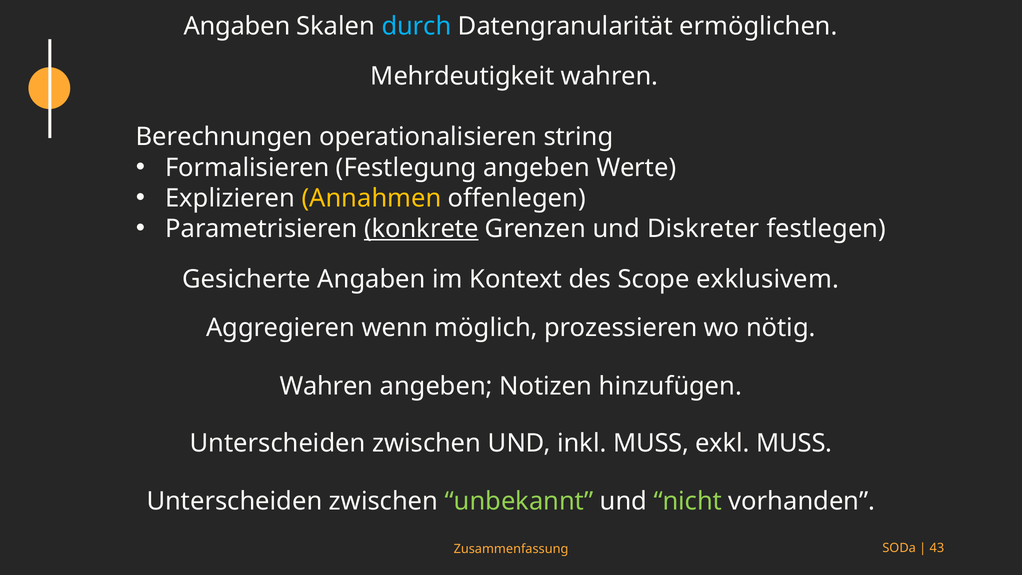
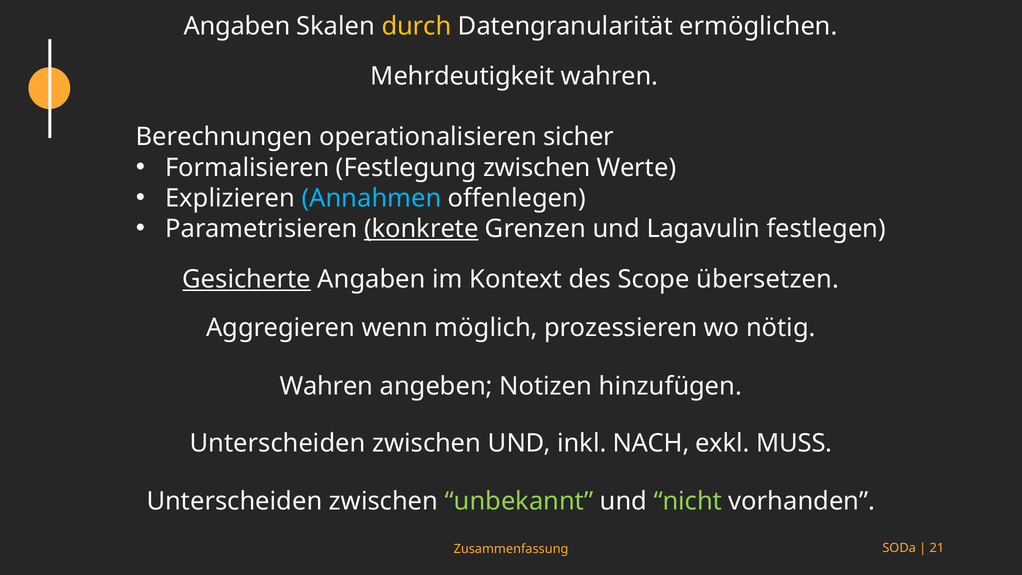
durch colour: light blue -> yellow
string: string -> sicher
Festlegung angeben: angeben -> zwischen
Annahmen colour: yellow -> light blue
Diskreter: Diskreter -> Lagavulin
Gesicherte underline: none -> present
exklusivem: exklusivem -> übersetzen
inkl MUSS: MUSS -> NACH
43: 43 -> 21
